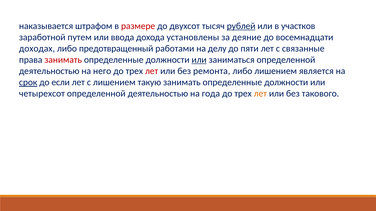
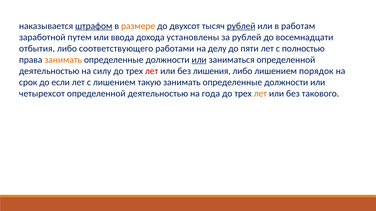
штрафом underline: none -> present
размере colour: red -> orange
участков: участков -> работам
за деяние: деяние -> рублей
доходах: доходах -> отбытия
предотвращенный: предотвращенный -> соответствующего
связанные: связанные -> полностью
занимать at (63, 60) colour: red -> orange
него: него -> силу
ремонта: ремонта -> лишения
является: является -> порядок
срок underline: present -> none
